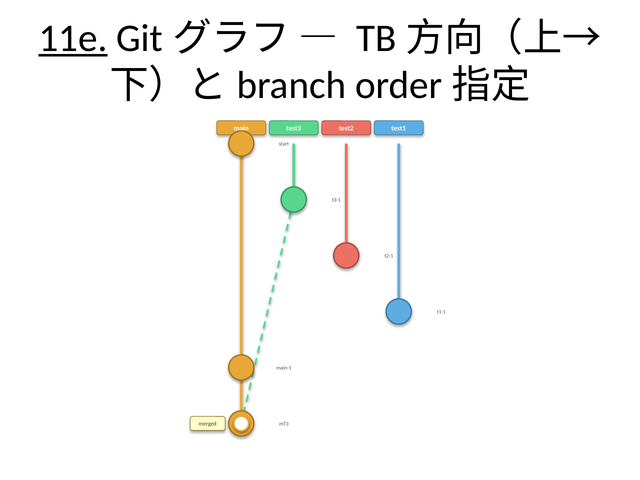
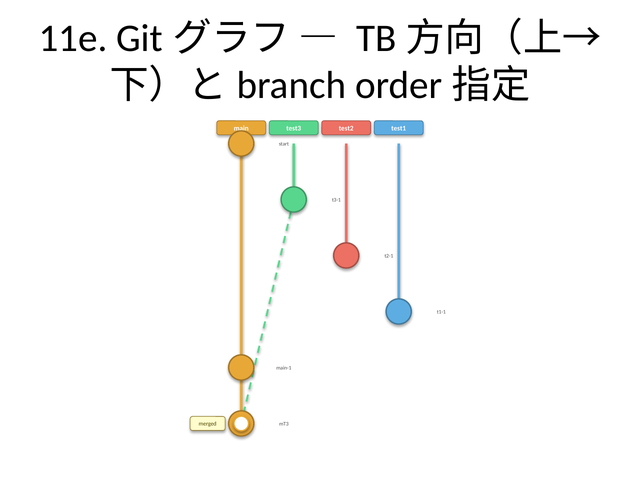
11e underline: present -> none
